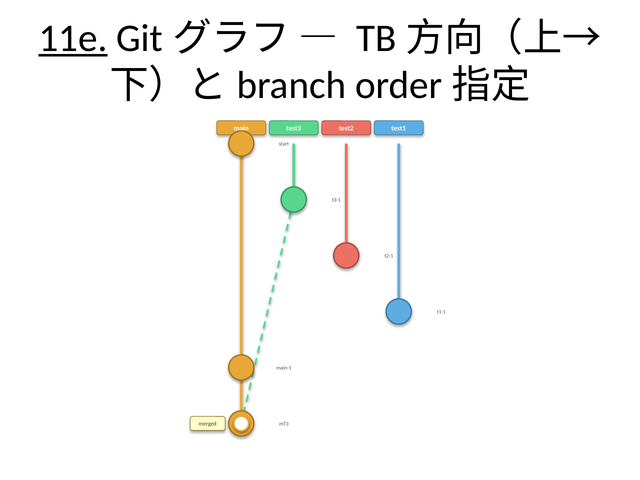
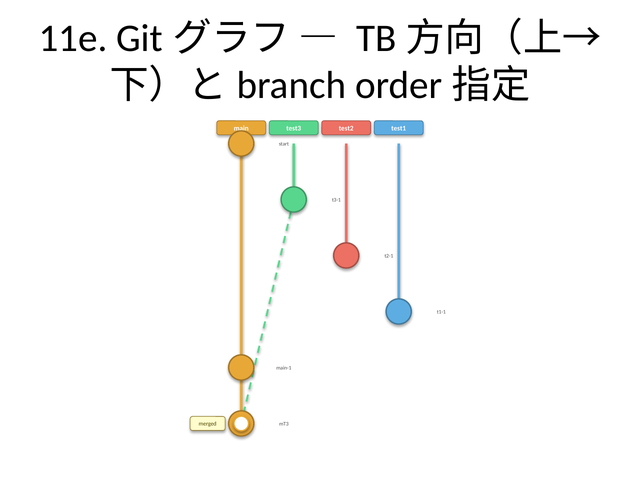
11e underline: present -> none
